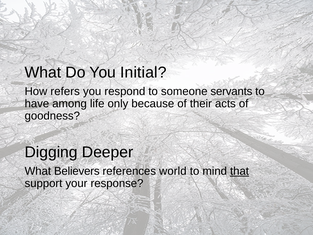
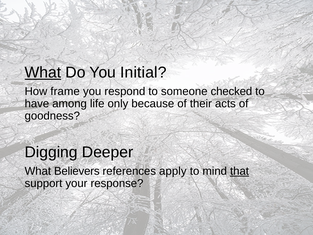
What at (43, 72) underline: none -> present
refers: refers -> frame
servants: servants -> checked
world: world -> apply
